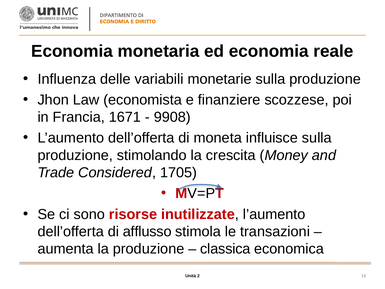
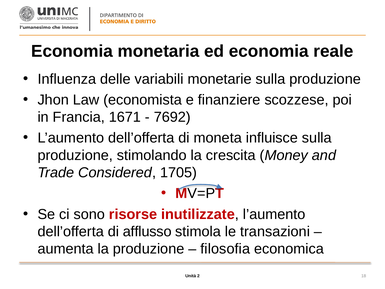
9908: 9908 -> 7692
classica: classica -> filosofia
